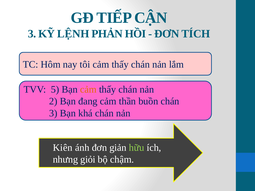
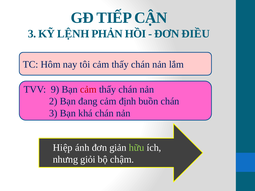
TÍCH: TÍCH -> ĐIỀU
5: 5 -> 9
cảm at (88, 90) colour: orange -> red
thần: thần -> định
Kiên: Kiên -> Hiệp
